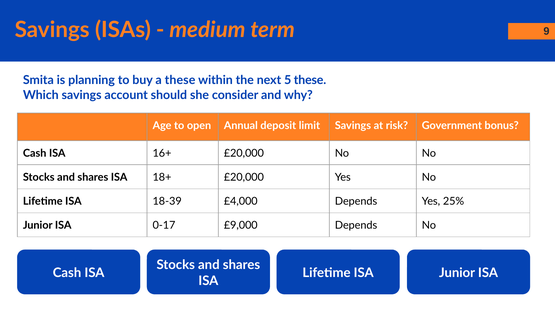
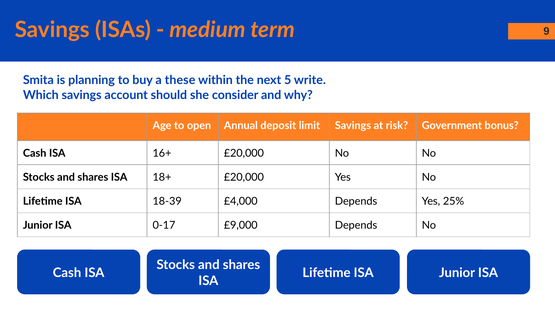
5 these: these -> write
